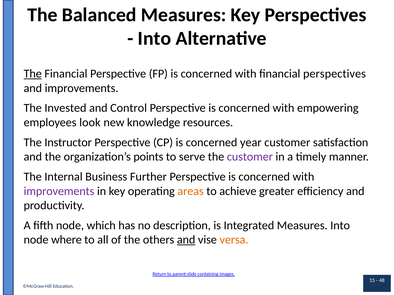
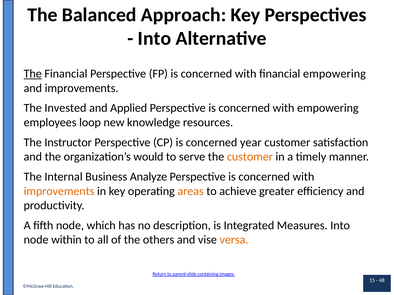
Balanced Measures: Measures -> Approach
financial perspectives: perspectives -> empowering
Control: Control -> Applied
look: look -> loop
points: points -> would
customer at (250, 157) colour: purple -> orange
Further: Further -> Analyze
improvements at (59, 191) colour: purple -> orange
where: where -> within
and at (186, 240) underline: present -> none
